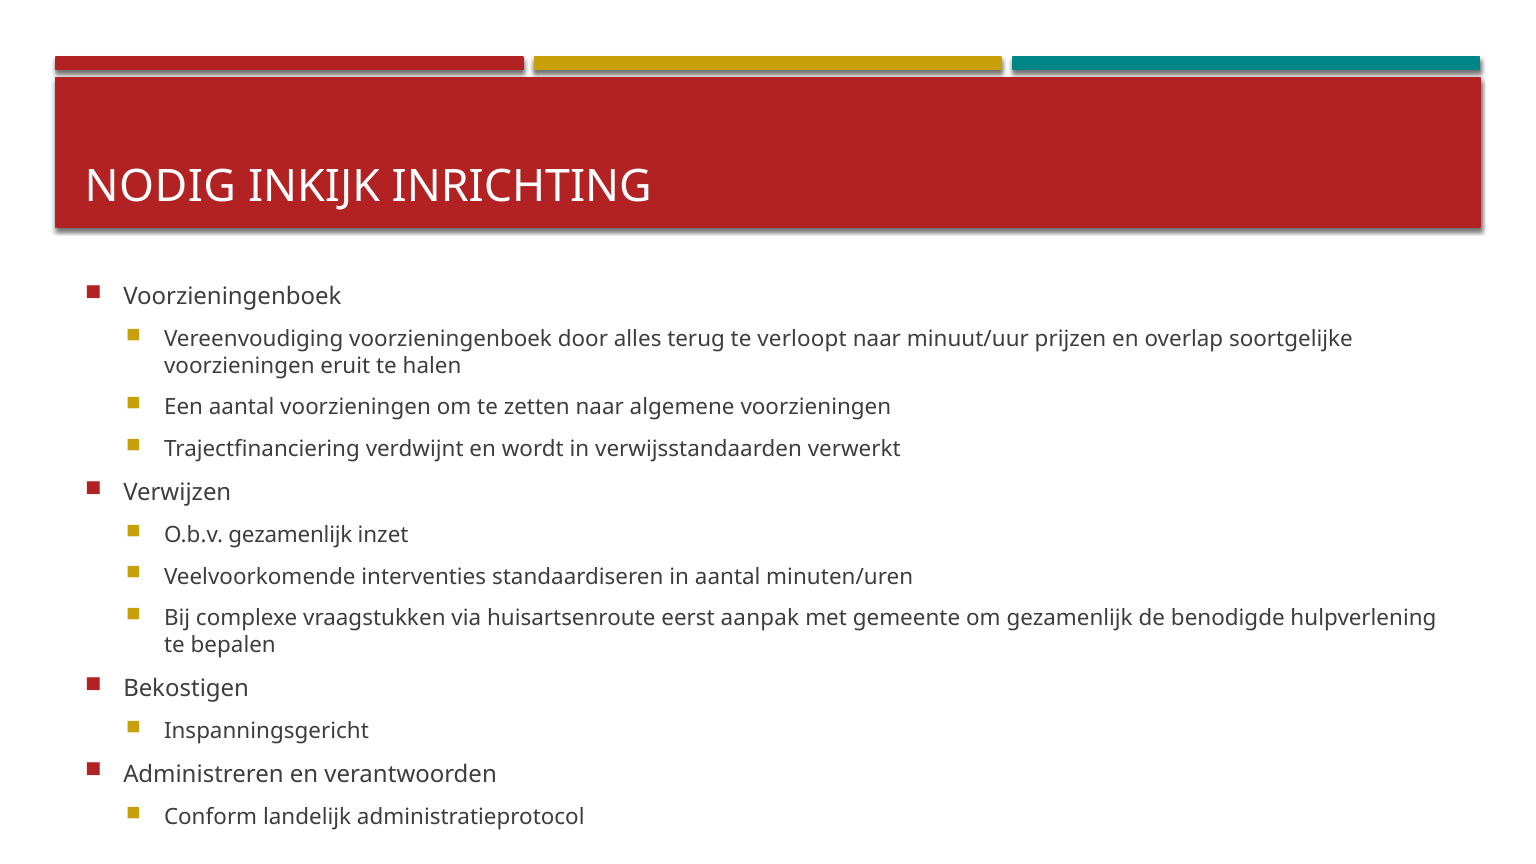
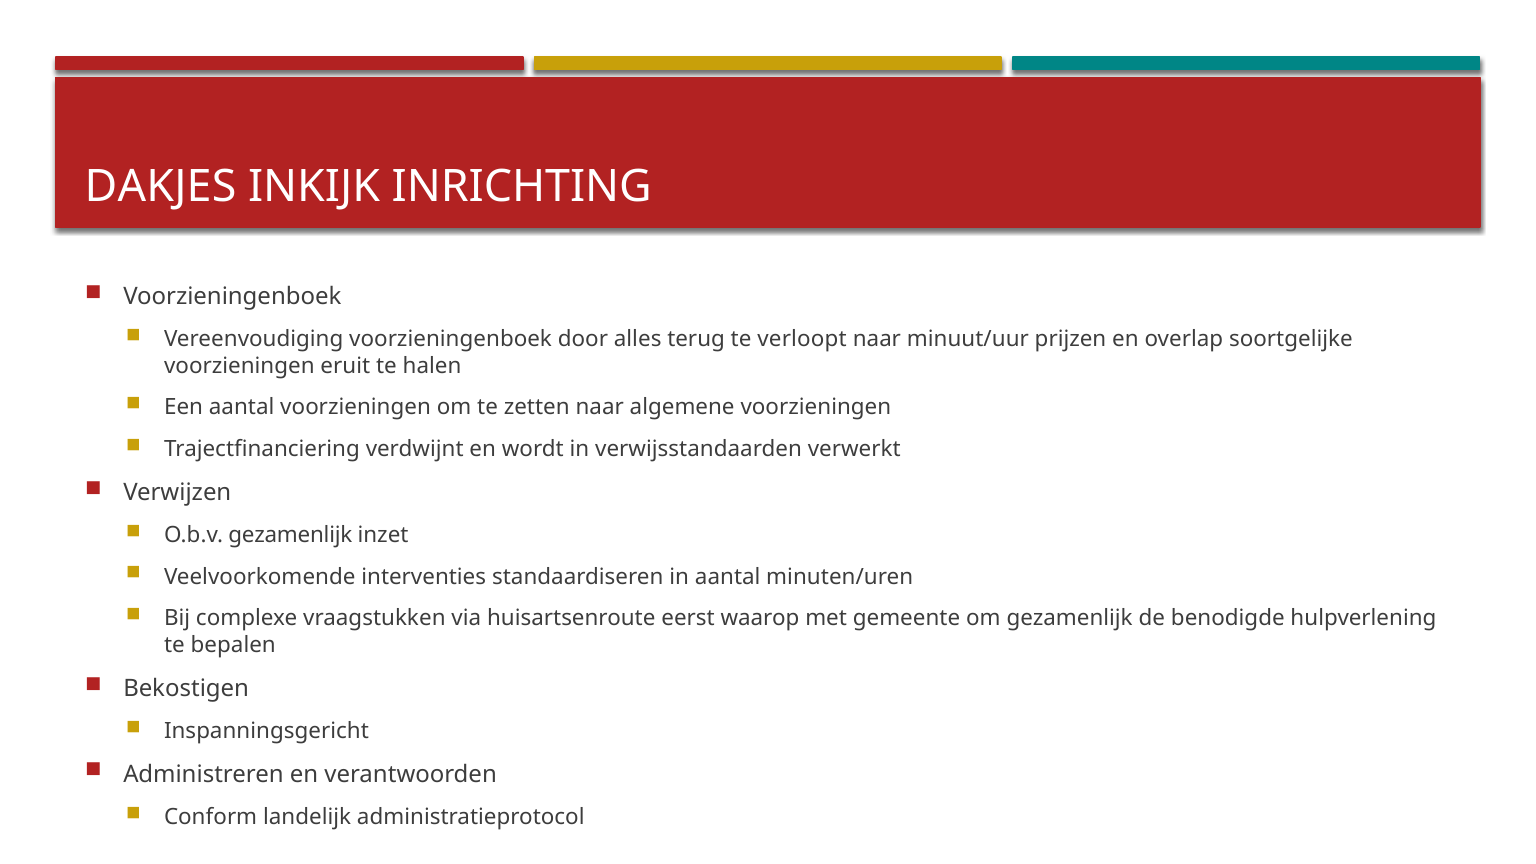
NODIG: NODIG -> DAKJES
aanpak: aanpak -> waarop
